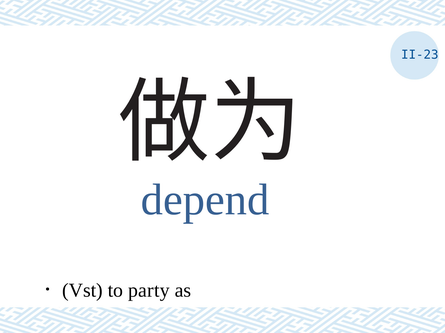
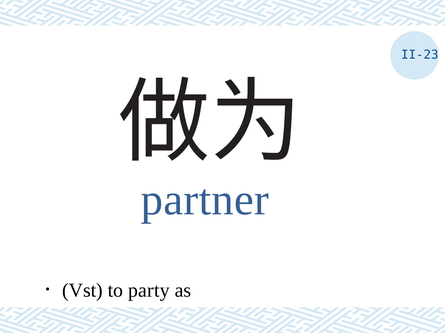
depend: depend -> partner
